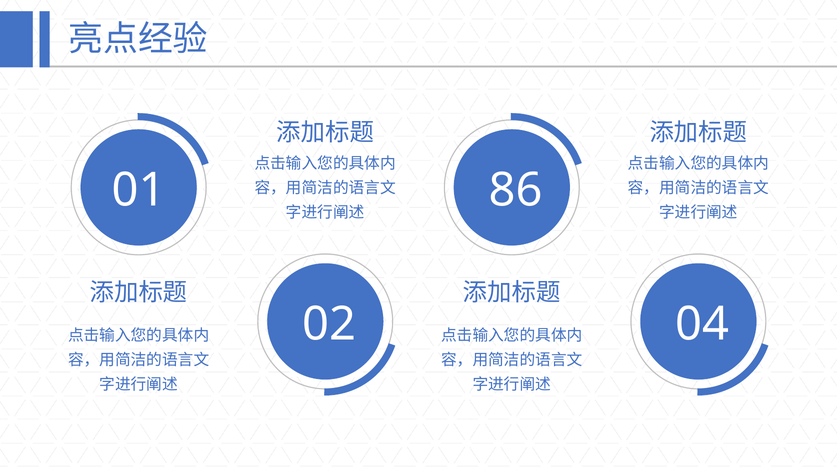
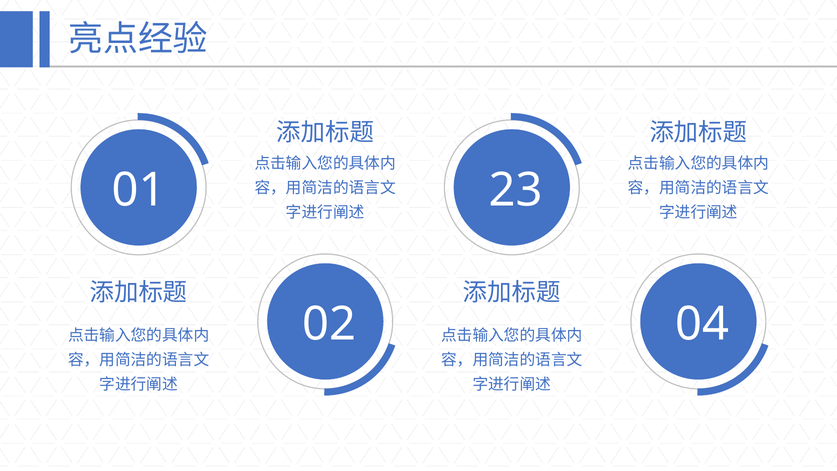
86: 86 -> 23
